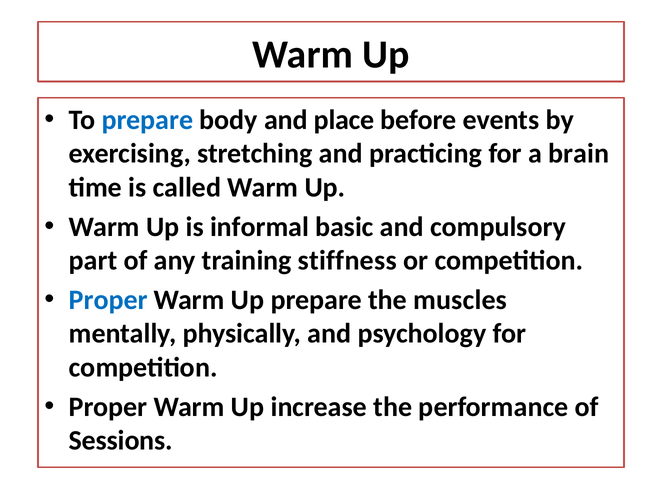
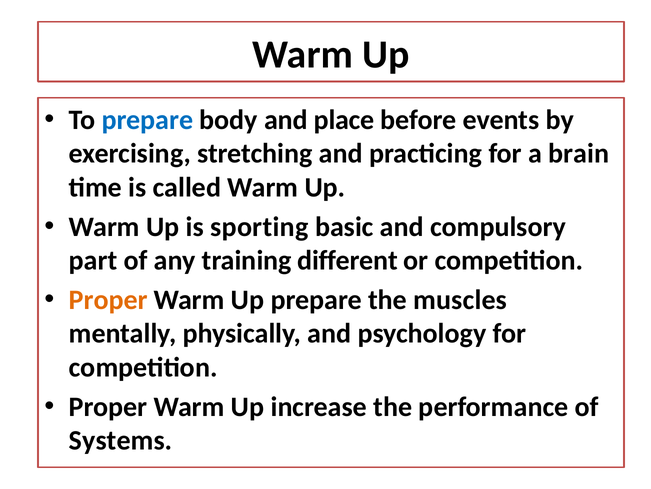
informal: informal -> sporting
stiffness: stiffness -> different
Proper at (108, 300) colour: blue -> orange
Sessions: Sessions -> Systems
